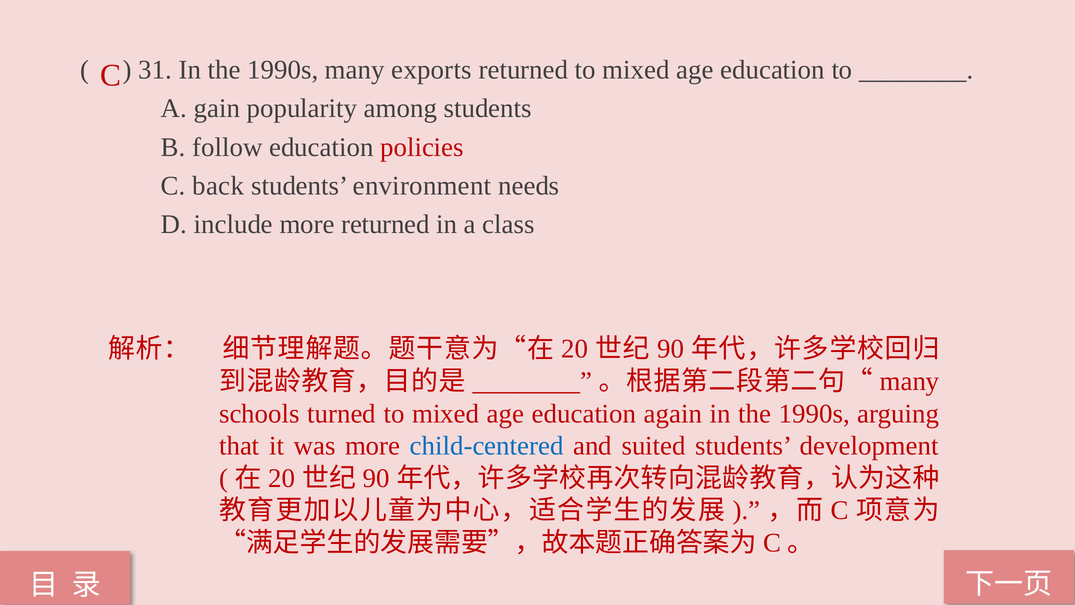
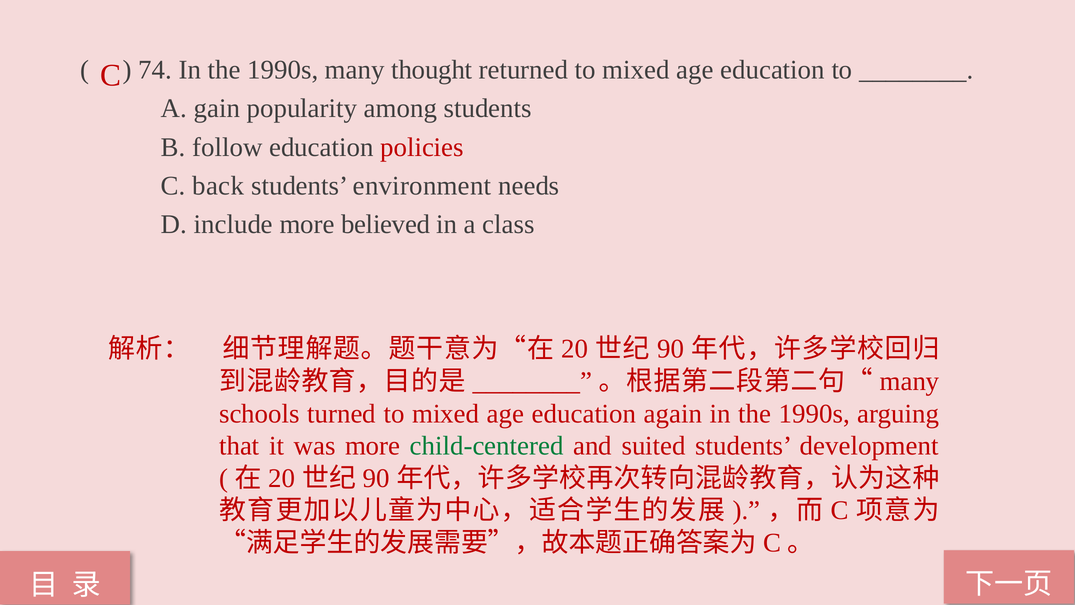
31: 31 -> 74
exports: exports -> thought
more returned: returned -> believed
child-centered colour: blue -> green
